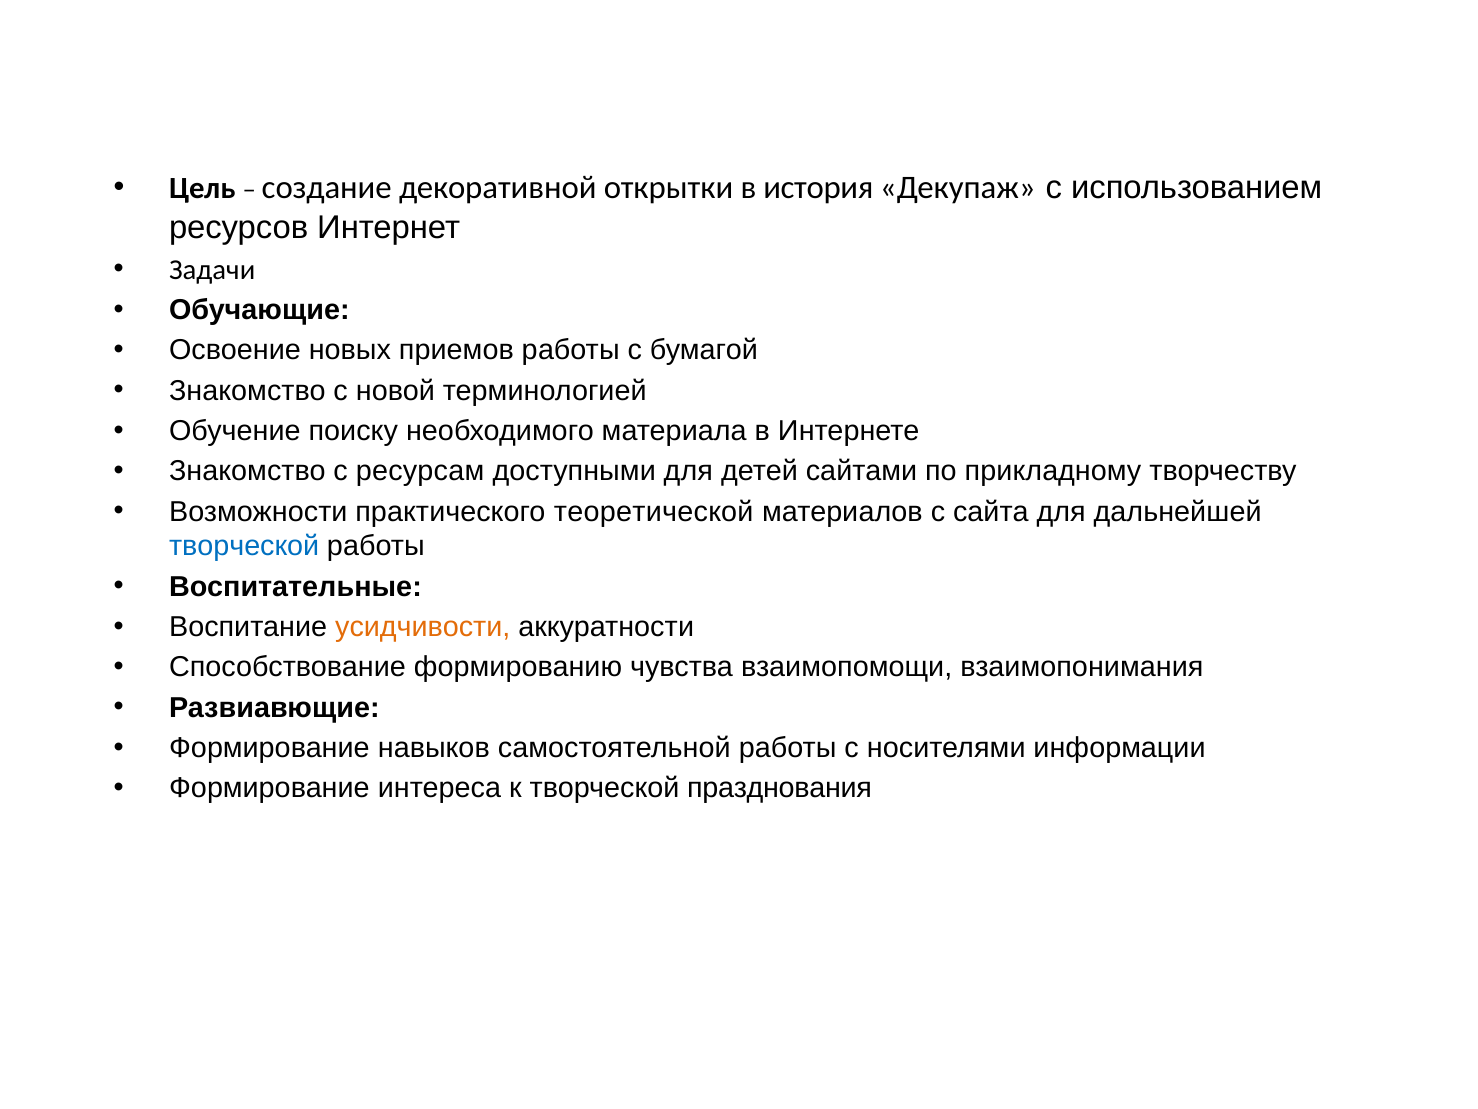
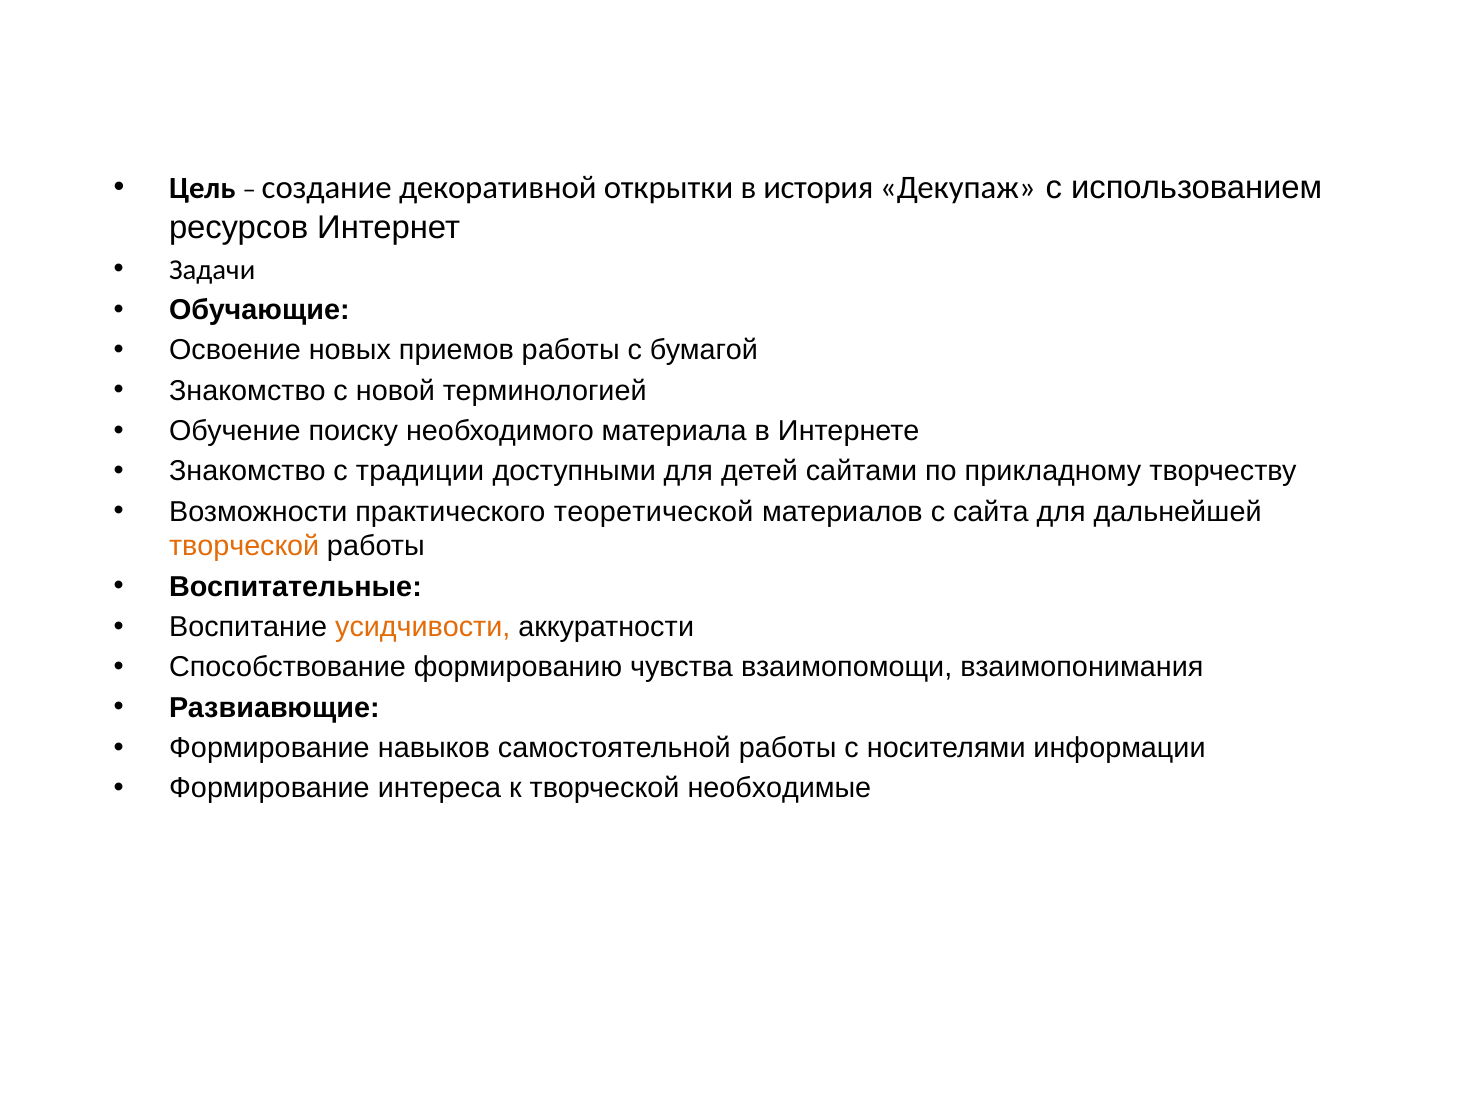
ресурсам: ресурсам -> традиции
творческой at (244, 546) colour: blue -> orange
празднования: празднования -> необходимые
